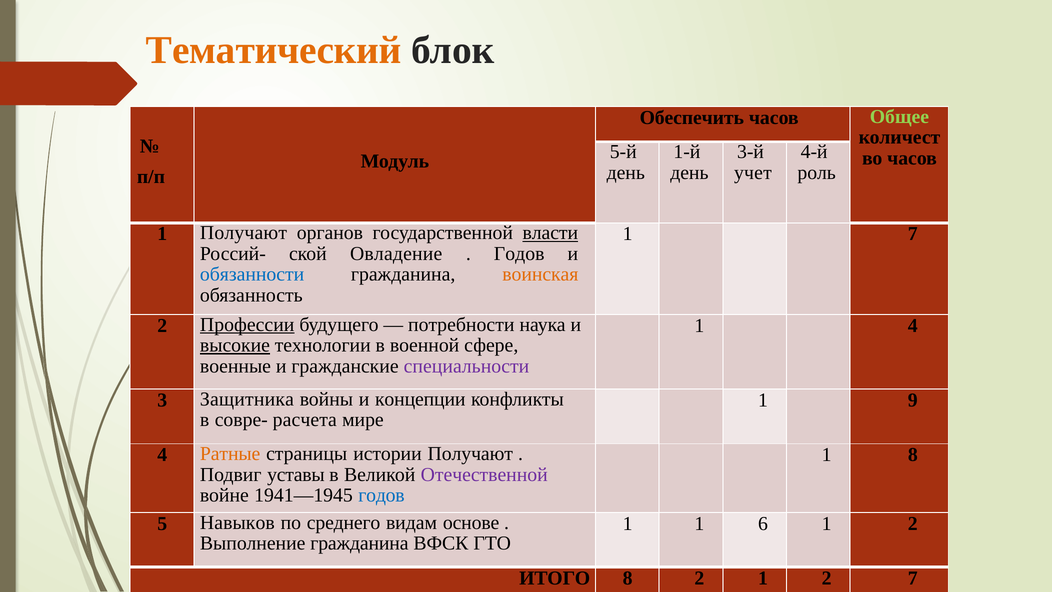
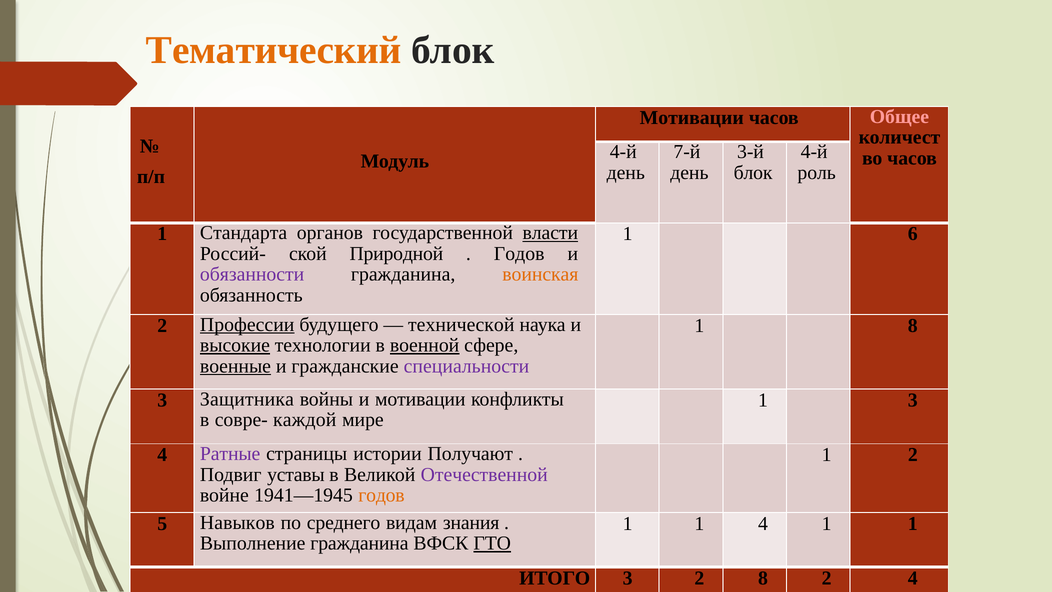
Обеспечить at (692, 118): Обеспечить -> Мотивации
Общее colour: light green -> pink
5-й at (623, 152): 5-й -> 4-й
1-й: 1-й -> 7-й
учет at (753, 173): учет -> блок
1 Получают: Получают -> Стандарта
1 7: 7 -> 6
Овладение: Овладение -> Природной
обязанности colour: blue -> purple
потребности: потребности -> технической
1 4: 4 -> 8
военной underline: none -> present
военные underline: none -> present
и концепции: концепции -> мотивации
1 9: 9 -> 3
расчета: расчета -> каждой
Ратные colour: orange -> purple
1 8: 8 -> 2
годов at (381, 495) colour: blue -> orange
основе: основе -> знания
1 6: 6 -> 4
2 at (913, 523): 2 -> 1
ГТО underline: none -> present
ИТОГО 8: 8 -> 3
2 1: 1 -> 8
2 7: 7 -> 4
